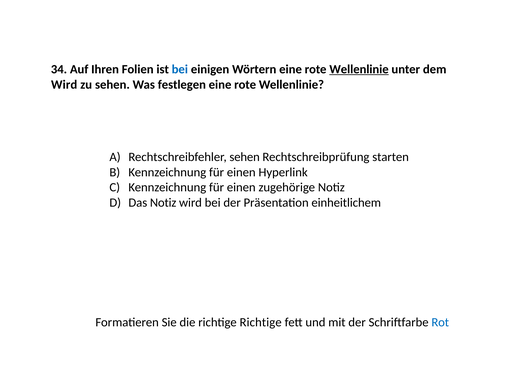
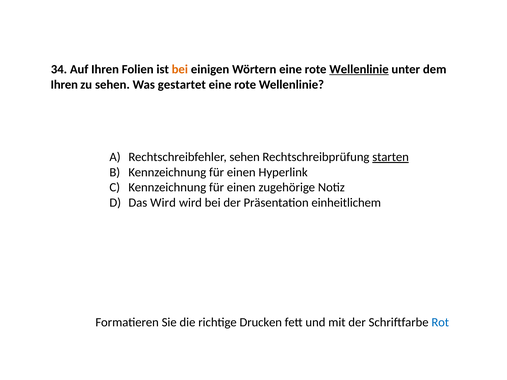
bei at (180, 69) colour: blue -> orange
Wird at (64, 85): Wird -> Ihren
festlegen: festlegen -> gestartet
starten underline: none -> present
Das Notiz: Notiz -> Wird
richtige Richtige: Richtige -> Drucken
